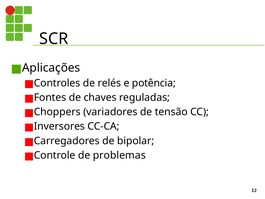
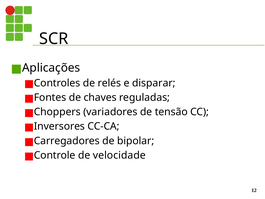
potência: potência -> disparar
problemas: problemas -> velocidade
